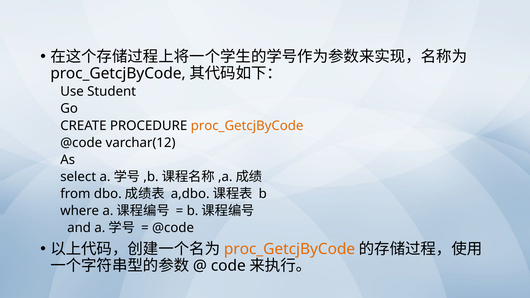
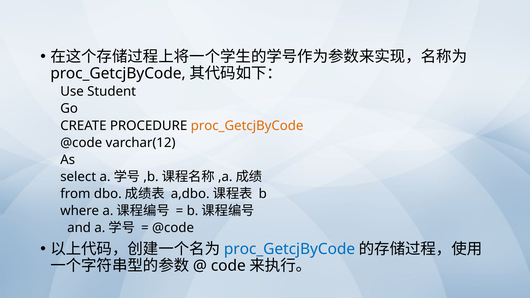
proc_GetcjByCode at (289, 249) colour: orange -> blue
